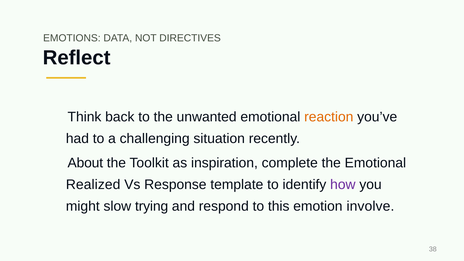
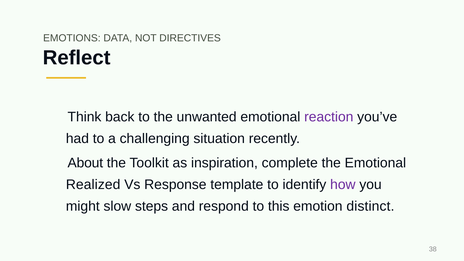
reaction colour: orange -> purple
trying: trying -> steps
involve: involve -> distinct
